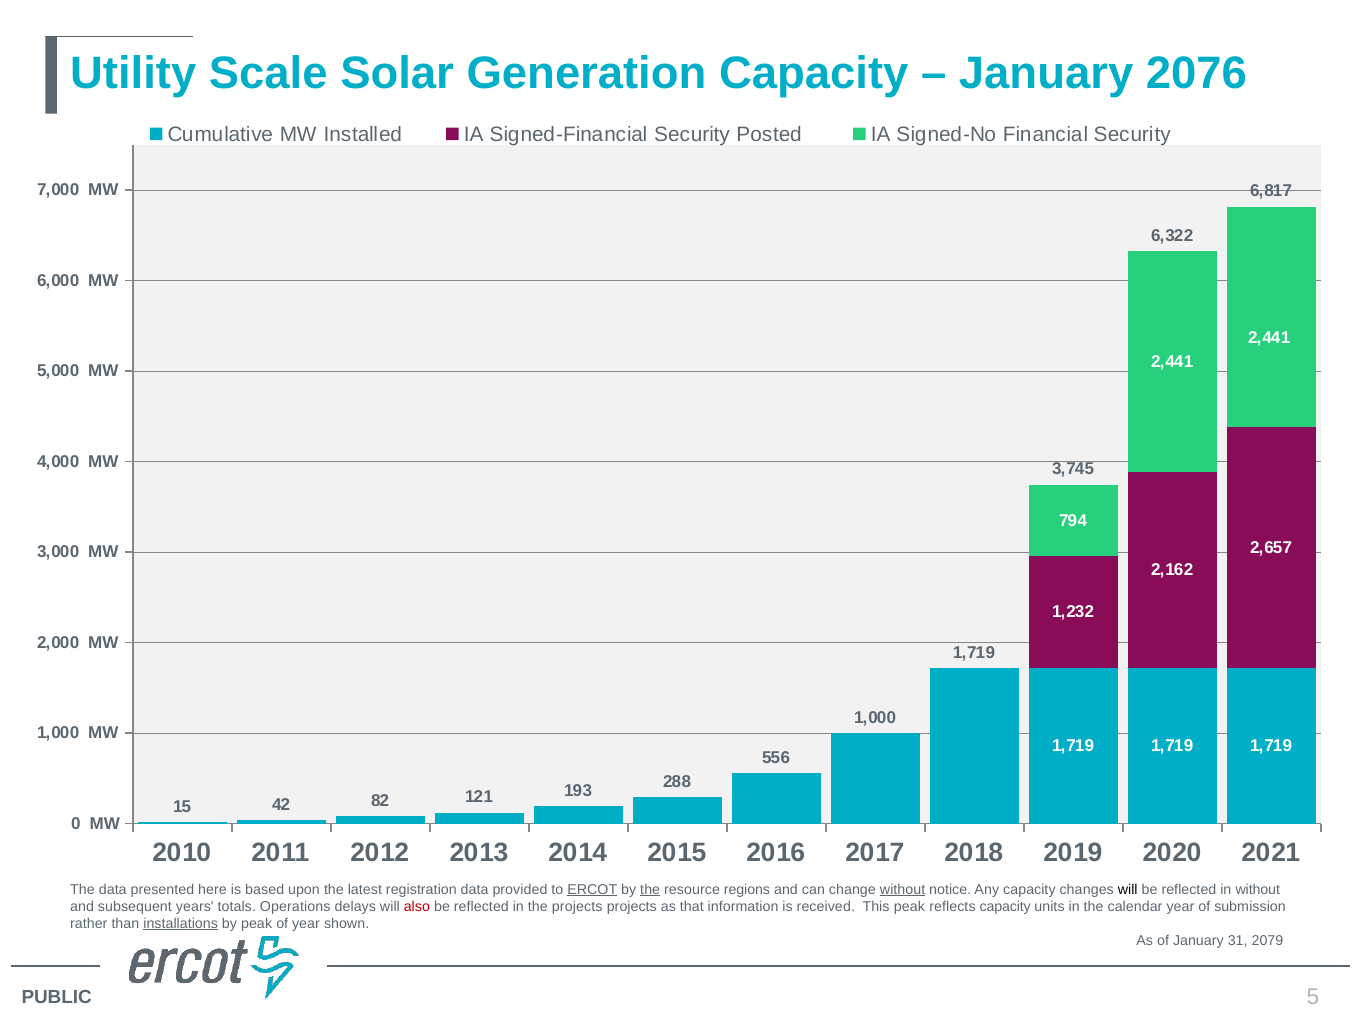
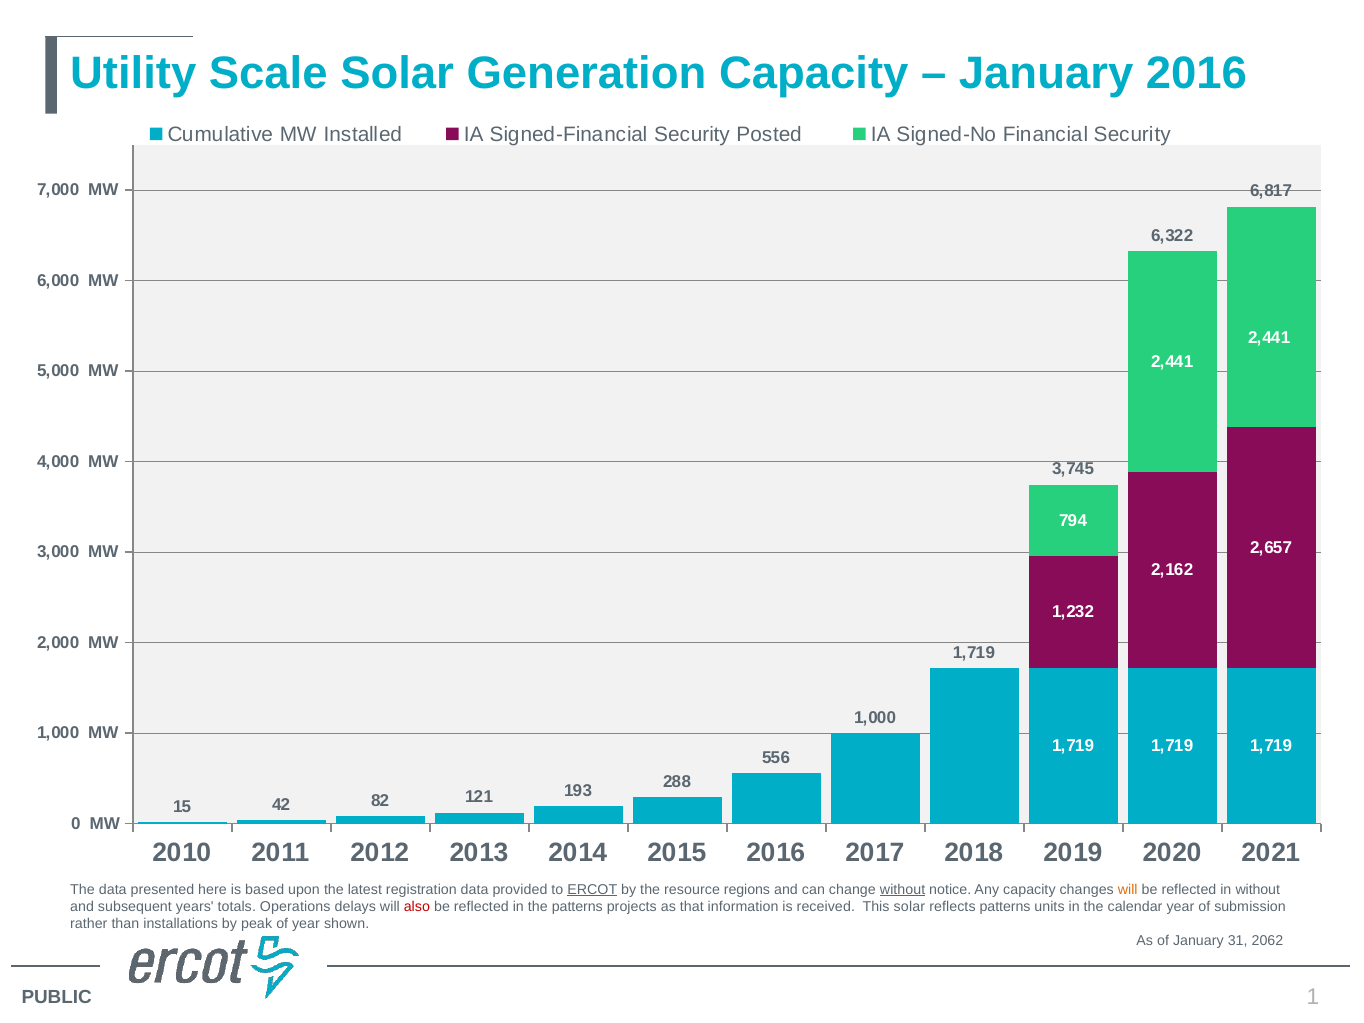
January 2076: 2076 -> 2016
the at (650, 889) underline: present -> none
will at (1128, 889) colour: black -> orange
the projects: projects -> patterns
This peak: peak -> solar
reflects capacity: capacity -> patterns
installations underline: present -> none
2079: 2079 -> 2062
5: 5 -> 1
